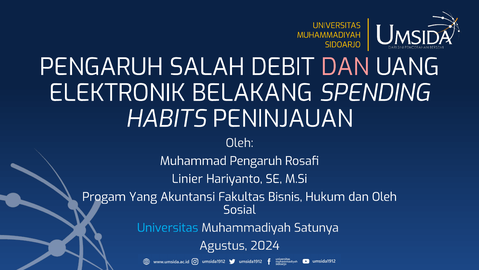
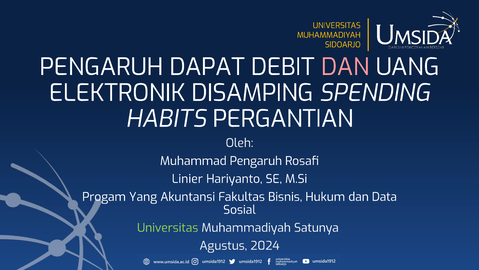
SALAH: SALAH -> DAPAT
BELAKANG: BELAKANG -> DISAMPING
PENINJAUAN: PENINJAUAN -> PERGANTIAN
dan Oleh: Oleh -> Data
Universitas at (168, 227) colour: light blue -> light green
